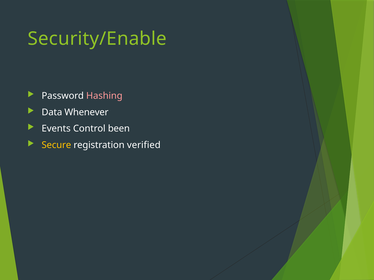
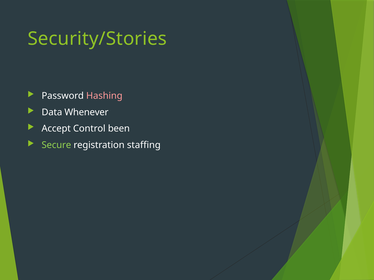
Security/Enable: Security/Enable -> Security/Stories
Events: Events -> Accept
Secure colour: yellow -> light green
verified: verified -> staffing
